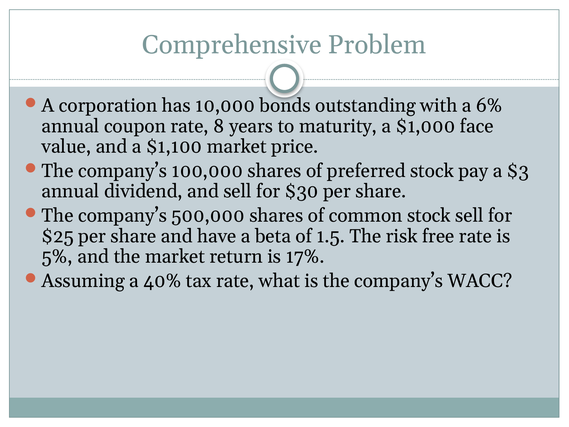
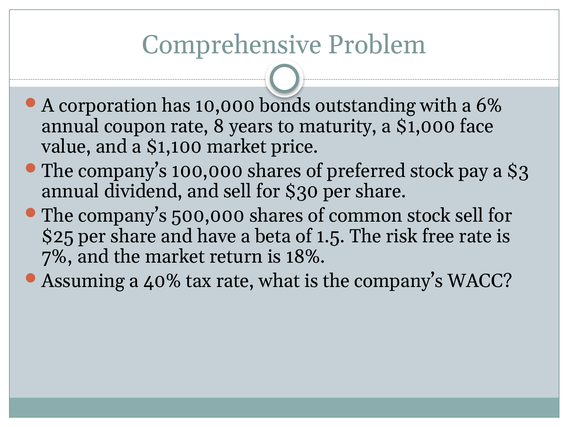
5%: 5% -> 7%
17%: 17% -> 18%
